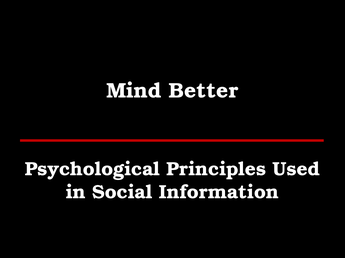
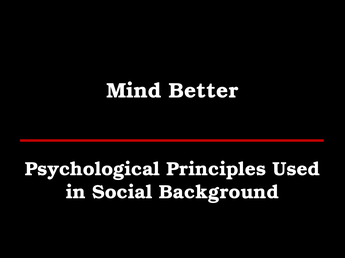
Information: Information -> Background
